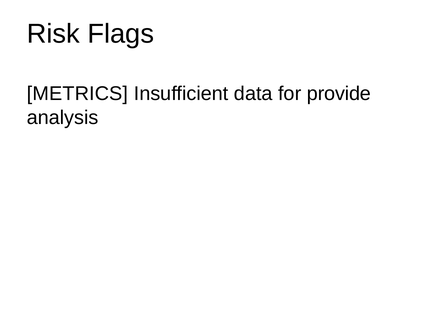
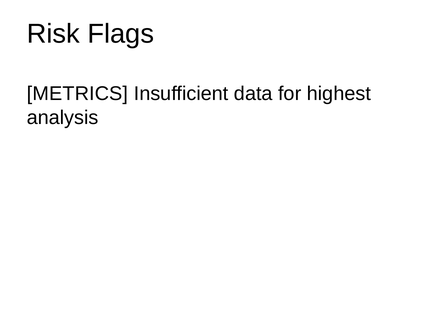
provide: provide -> highest
